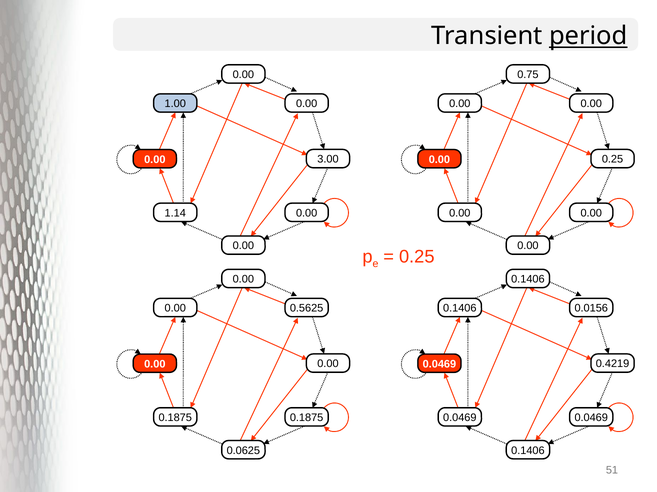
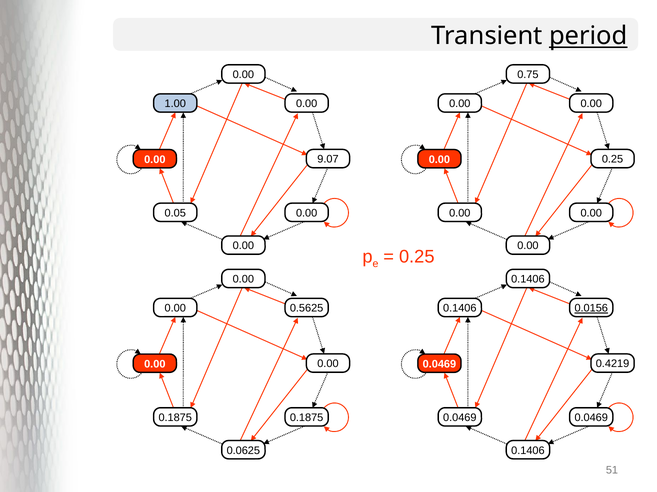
3.00: 3.00 -> 9.07
1.14: 1.14 -> 0.05
0.0156 underline: none -> present
